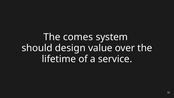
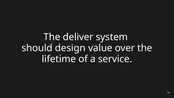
comes: comes -> deliver
